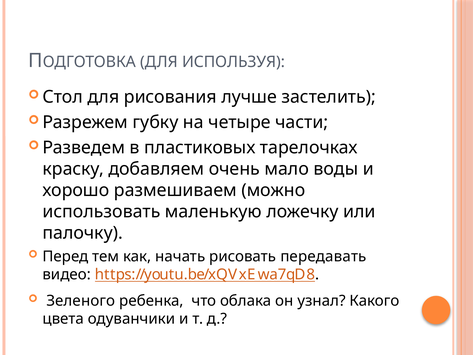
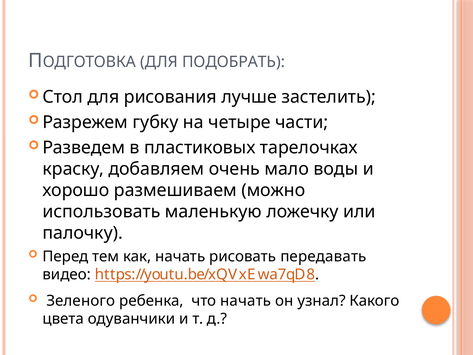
ИСПОЛЬЗУЯ: ИСПОЛЬЗУЯ -> ПОДОБРАТЬ
что облака: облака -> начать
